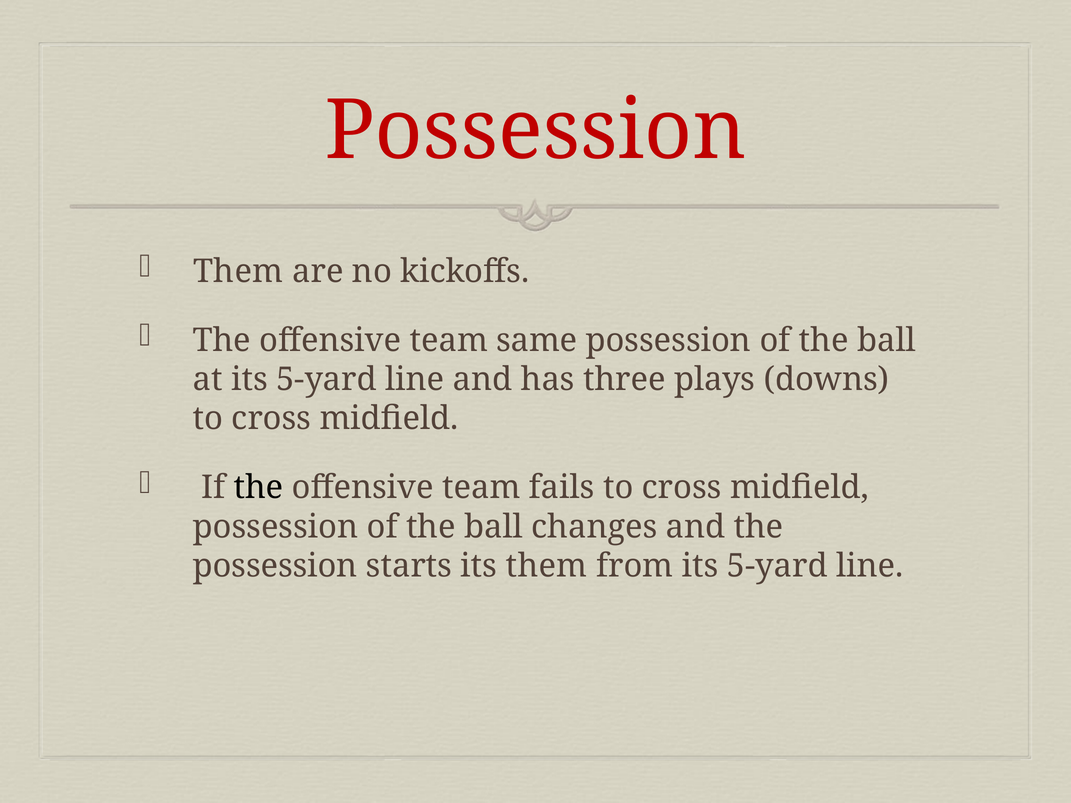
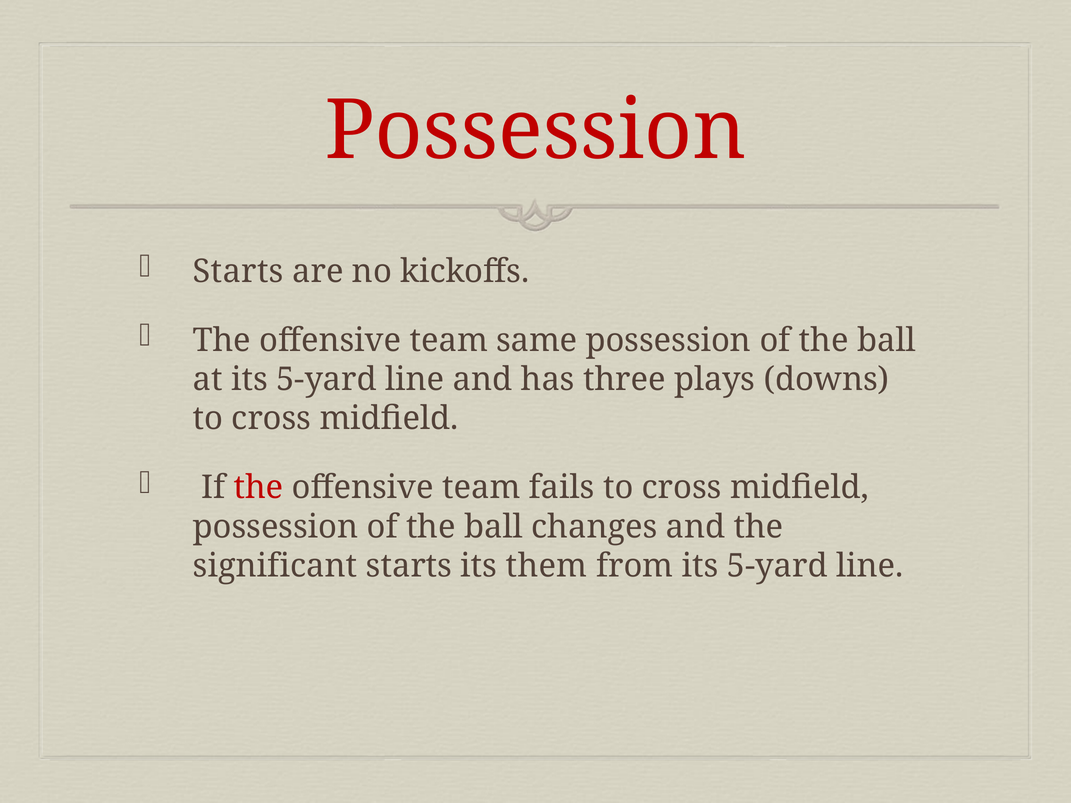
Them at (238, 271): Them -> Starts
the at (258, 488) colour: black -> red
possession at (275, 566): possession -> significant
